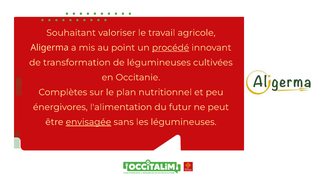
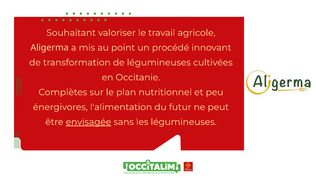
procédé underline: present -> none
